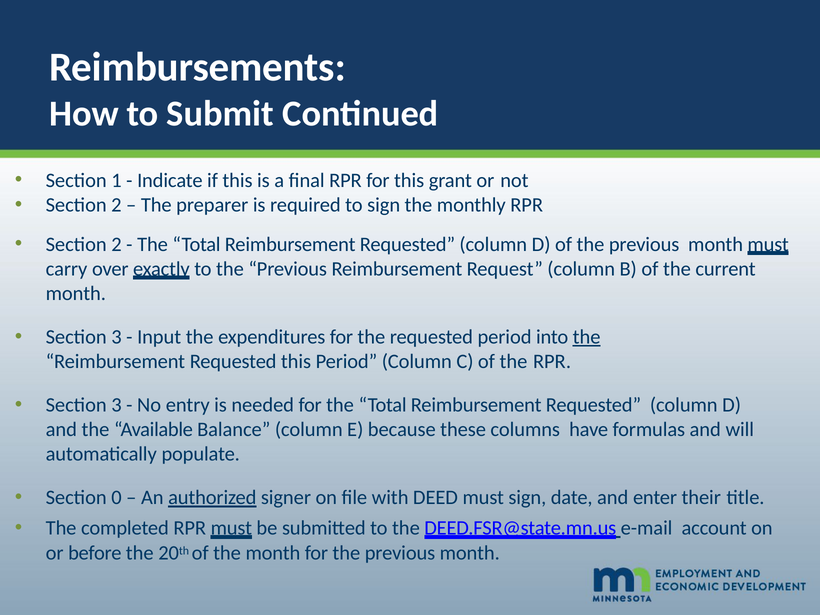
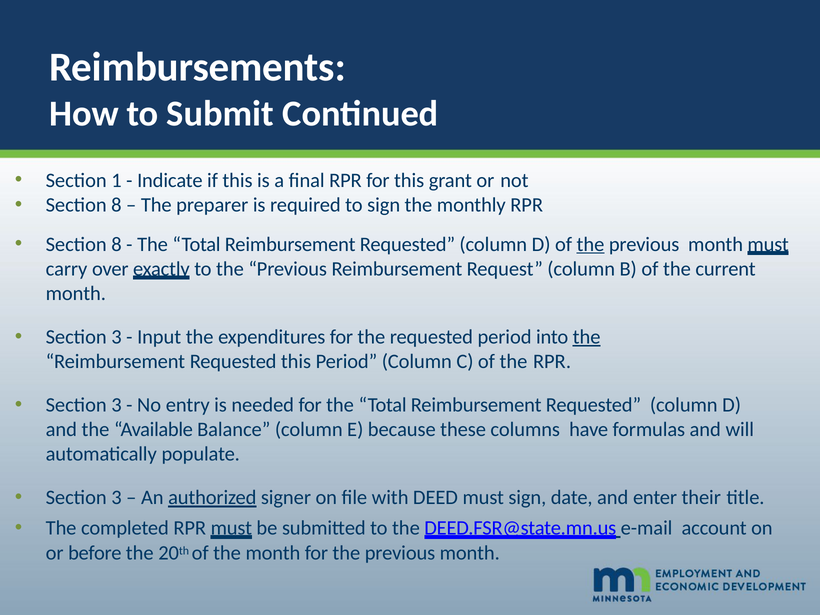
2 at (116, 205): 2 -> 8
2 at (117, 244): 2 -> 8
the at (590, 244) underline: none -> present
0 at (117, 498): 0 -> 3
